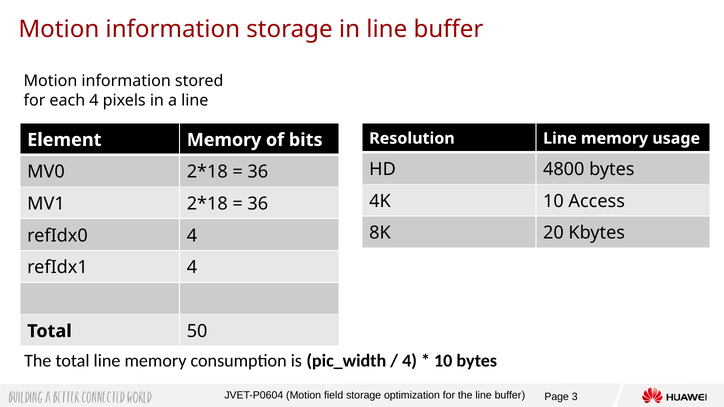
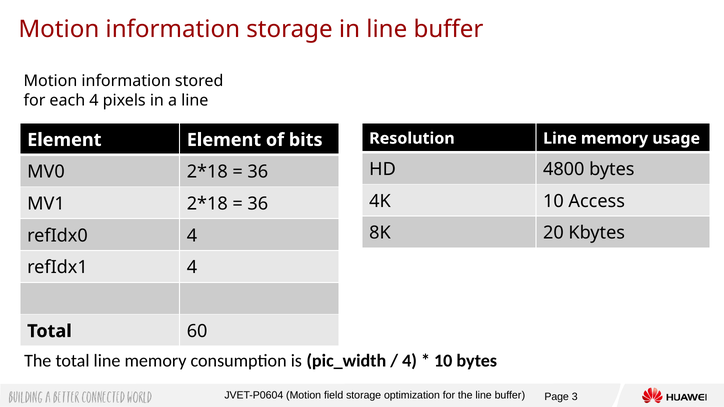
Element Memory: Memory -> Element
50: 50 -> 60
